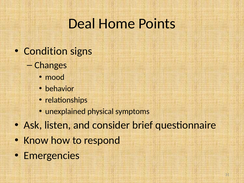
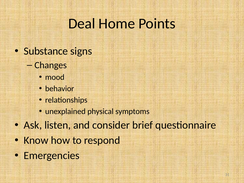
Condition: Condition -> Substance
